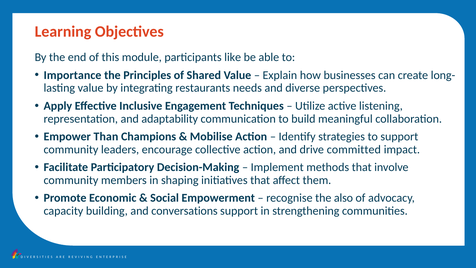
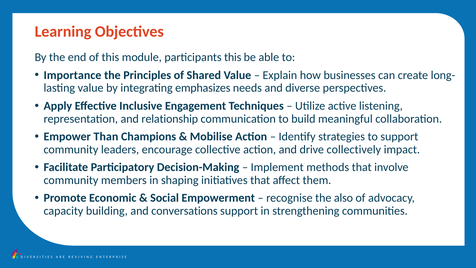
participants like: like -> this
restaurants: restaurants -> emphasizes
adaptability: adaptability -> relationship
committed: committed -> collectively
